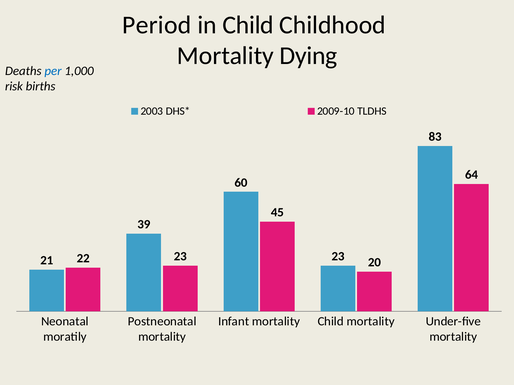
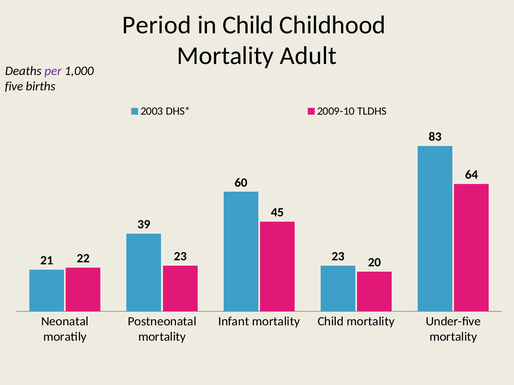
Dying: Dying -> Adult
per colour: blue -> purple
risk: risk -> five
